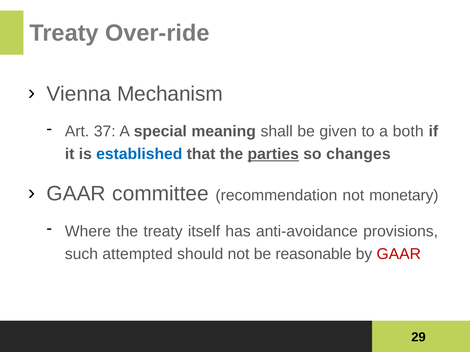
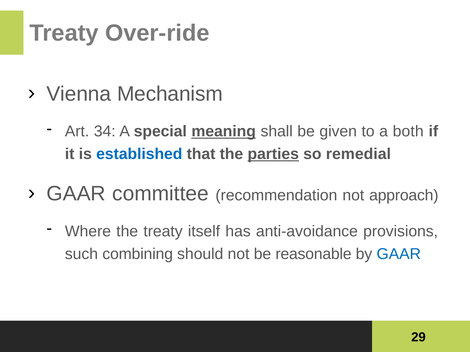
37: 37 -> 34
meaning underline: none -> present
changes: changes -> remedial
monetary: monetary -> approach
attempted: attempted -> combining
GAAR at (399, 254) colour: red -> blue
